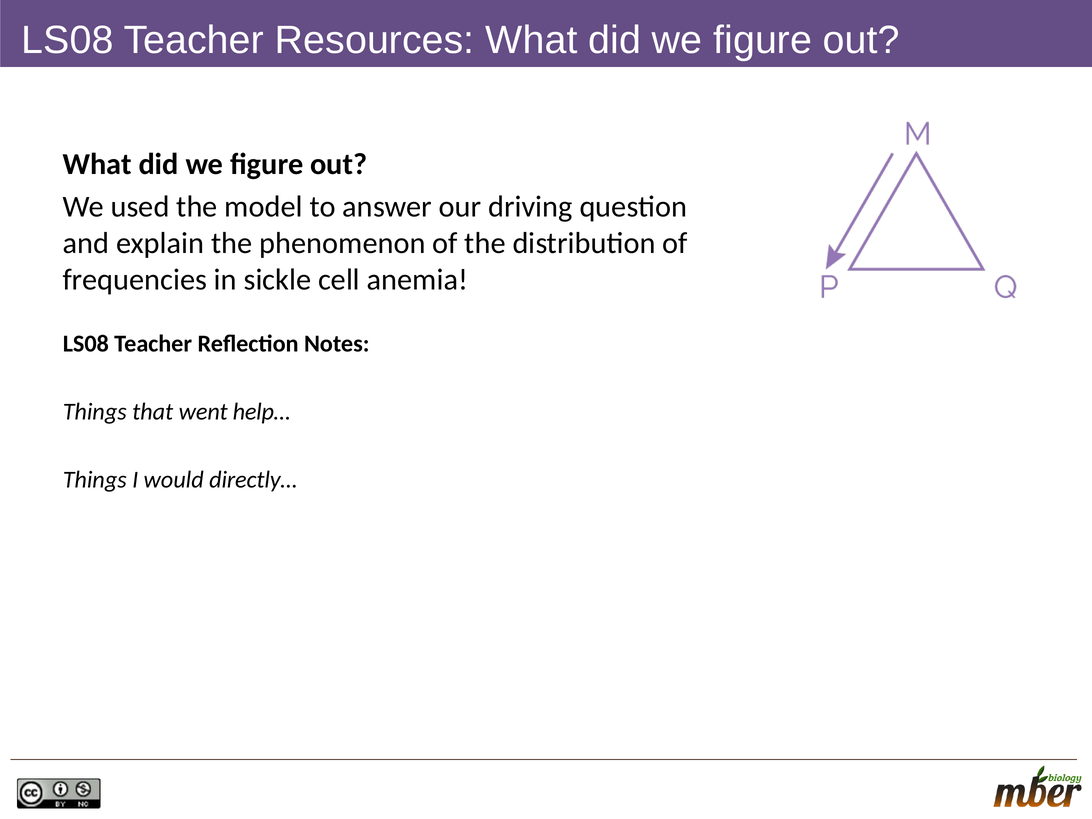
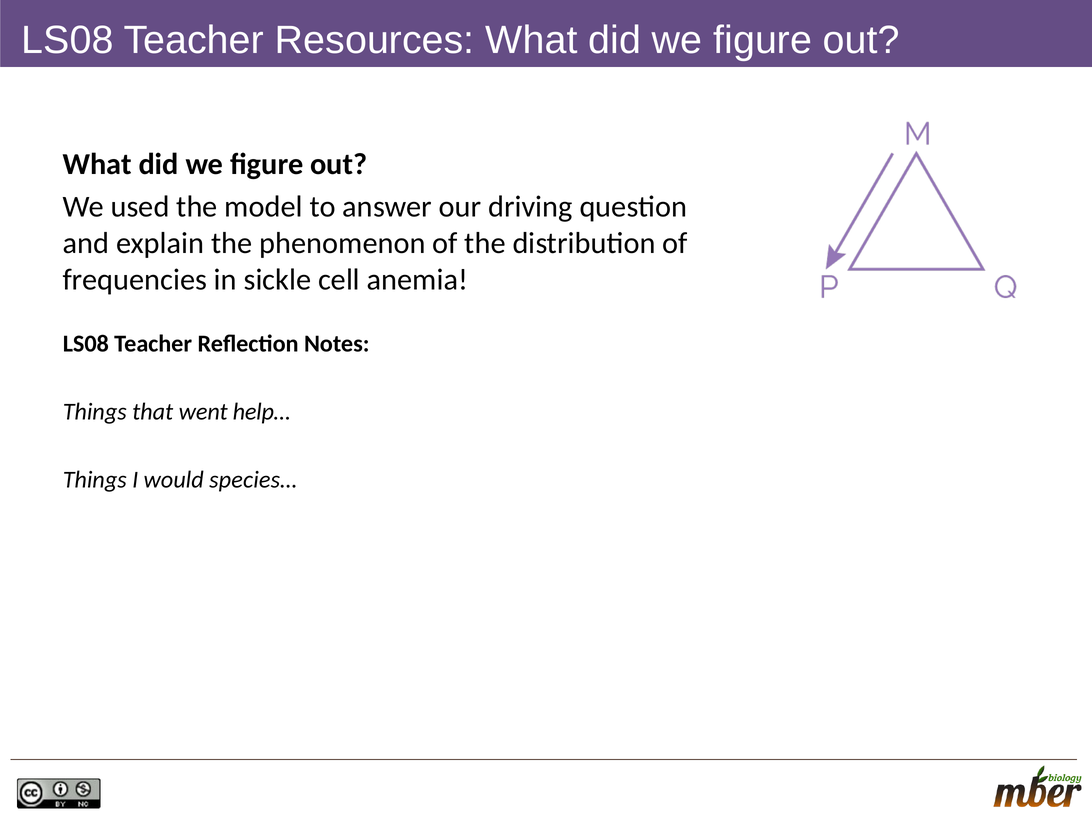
directly…: directly… -> species…
